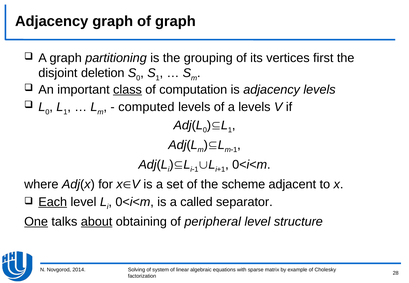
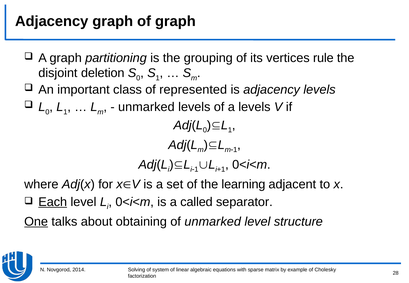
first: first -> rule
class underline: present -> none
computation: computation -> represented
computed at (146, 107): computed -> unmarked
scheme: scheme -> learning
about underline: present -> none
of peripheral: peripheral -> unmarked
